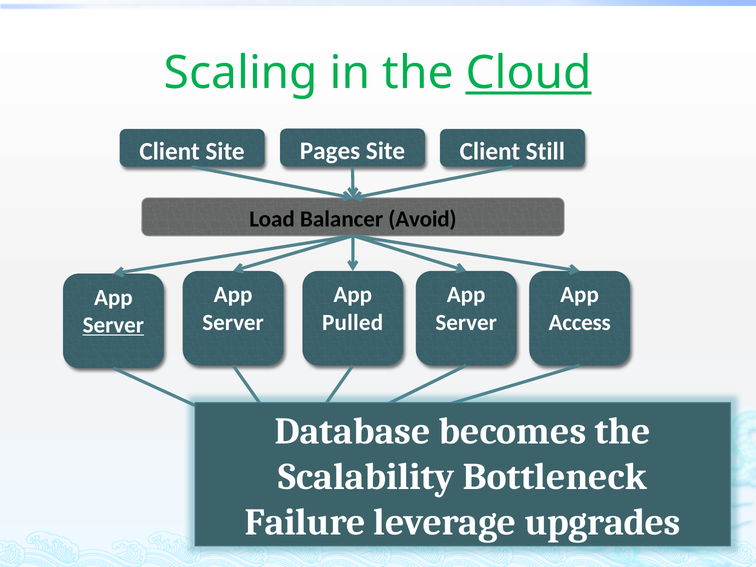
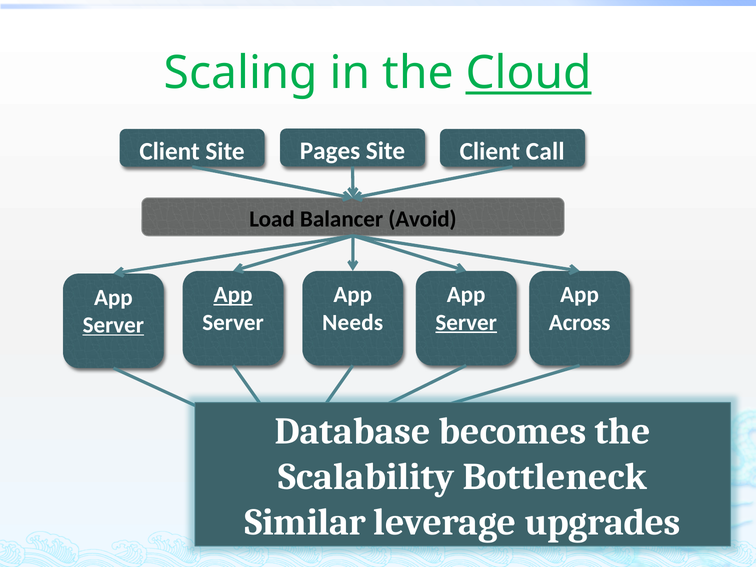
Still: Still -> Call
App at (233, 295) underline: none -> present
Pulled: Pulled -> Needs
Server at (466, 322) underline: none -> present
Access: Access -> Across
Failure: Failure -> Similar
